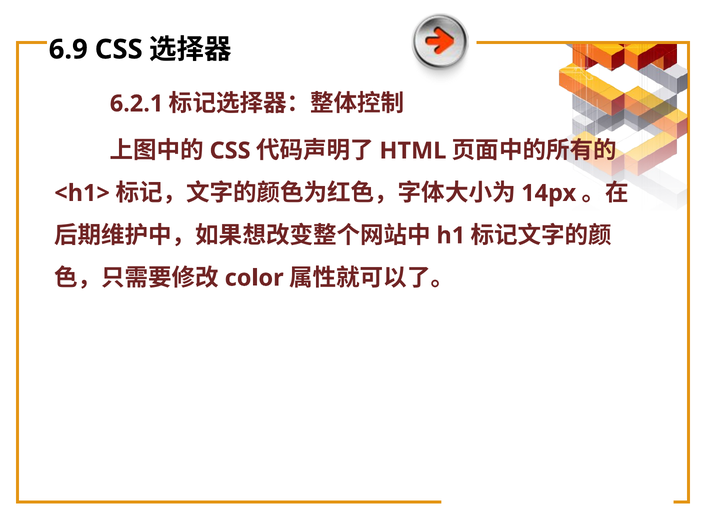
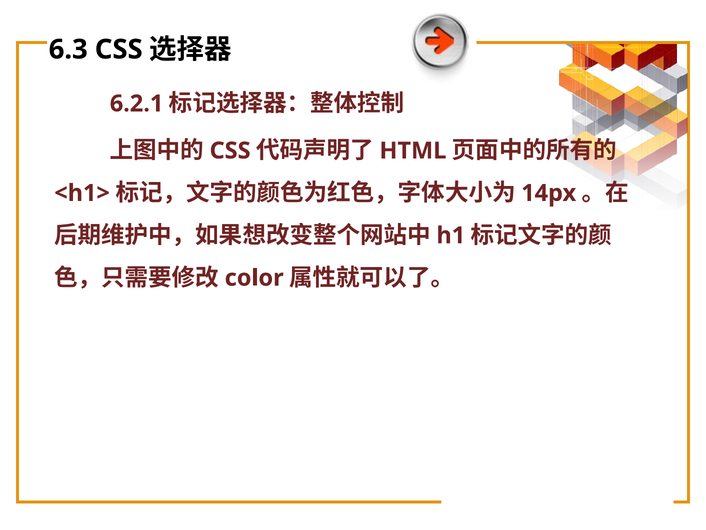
6.9: 6.9 -> 6.3
